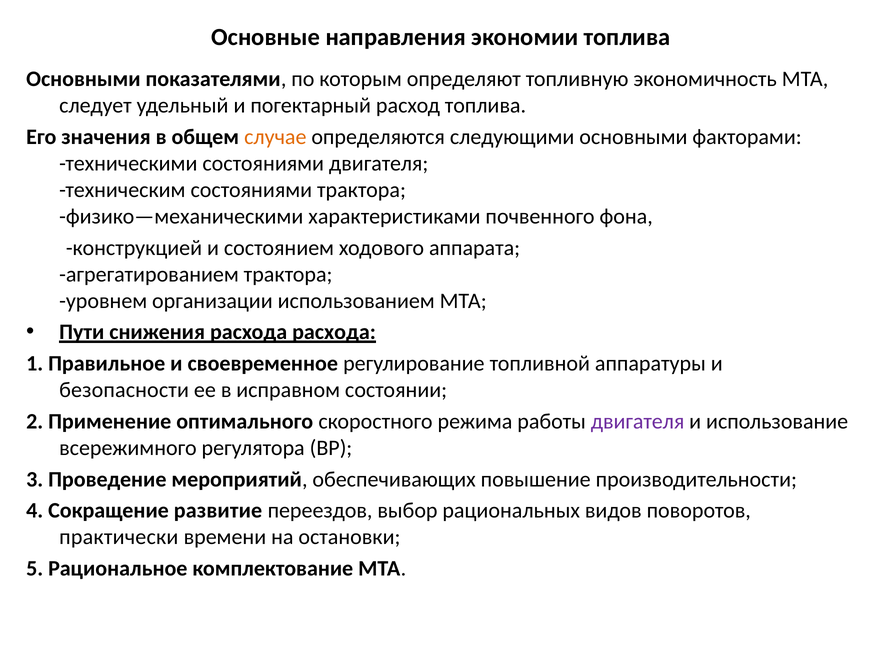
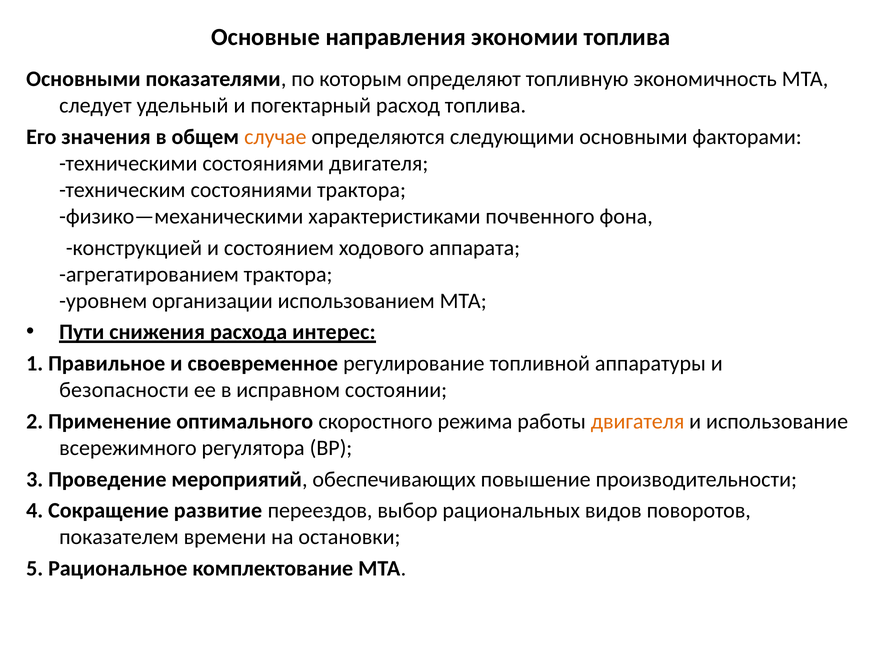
расхода расхода: расхода -> интерес
двигателя at (638, 421) colour: purple -> orange
практически: практически -> показателем
